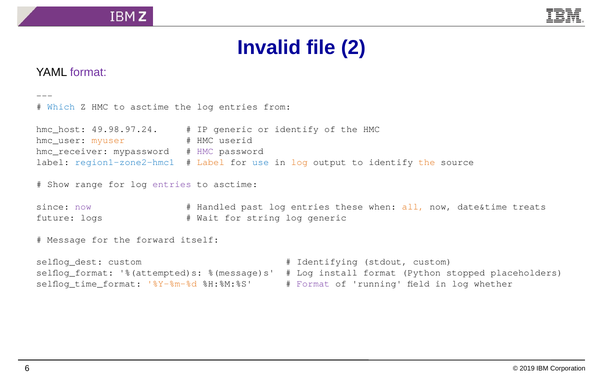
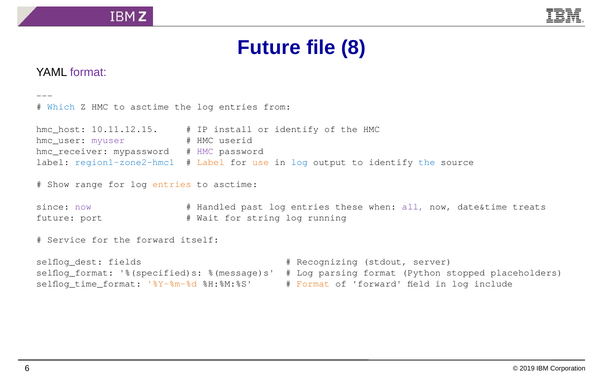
Invalid at (269, 48): Invalid -> Future
2: 2 -> 8
49.98.97.24: 49.98.97.24 -> 10.11.12.15
IP generic: generic -> install
myuser colour: orange -> purple
use colour: blue -> orange
log at (299, 162) colour: orange -> blue
the at (427, 162) colour: orange -> blue
entries at (172, 184) colour: purple -> orange
all colour: orange -> purple
logs: logs -> port
log generic: generic -> running
Message: Message -> Service
selflog_dest custom: custom -> fields
Identifying: Identifying -> Recognizing
stdout custom: custom -> server
%(attempted)s: %(attempted)s -> %(specified)s
install: install -> parsing
Format at (313, 284) colour: purple -> orange
of running: running -> forward
whether: whether -> include
